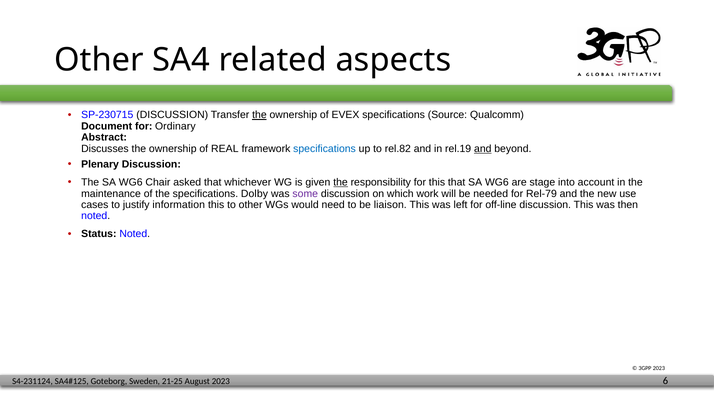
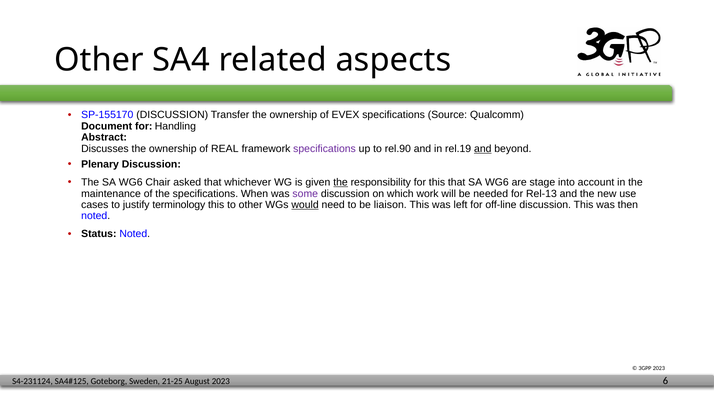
SP-230715: SP-230715 -> SP-155170
the at (259, 115) underline: present -> none
Ordinary: Ordinary -> Handling
specifications at (325, 149) colour: blue -> purple
rel.82: rel.82 -> rel.90
Dolby: Dolby -> When
Rel-79: Rel-79 -> Rel-13
information: information -> terminology
would underline: none -> present
